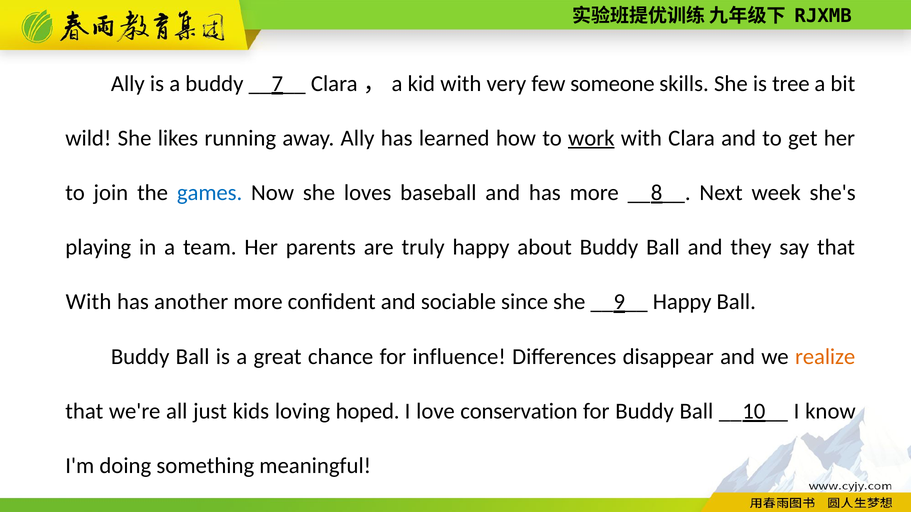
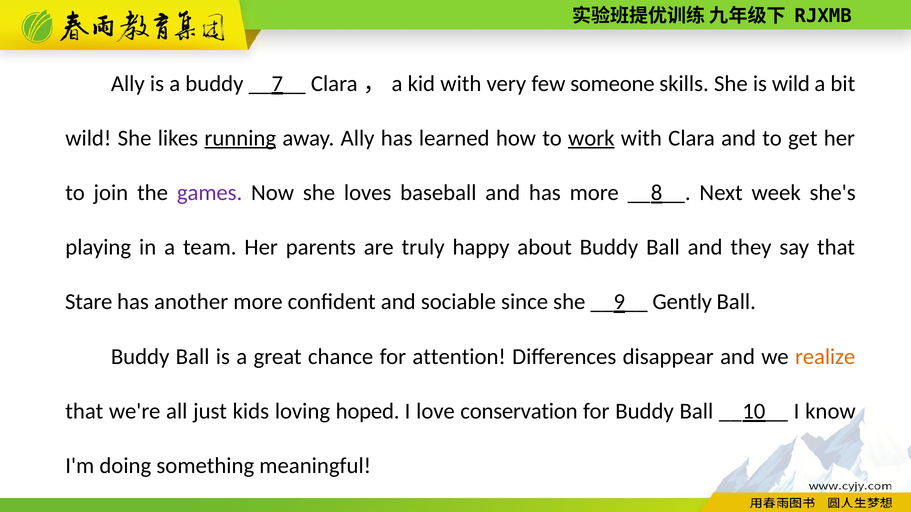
is tree: tree -> wild
running underline: none -> present
games colour: blue -> purple
With at (89, 302): With -> Stare
__9__ Happy: Happy -> Gently
influence: influence -> attention
